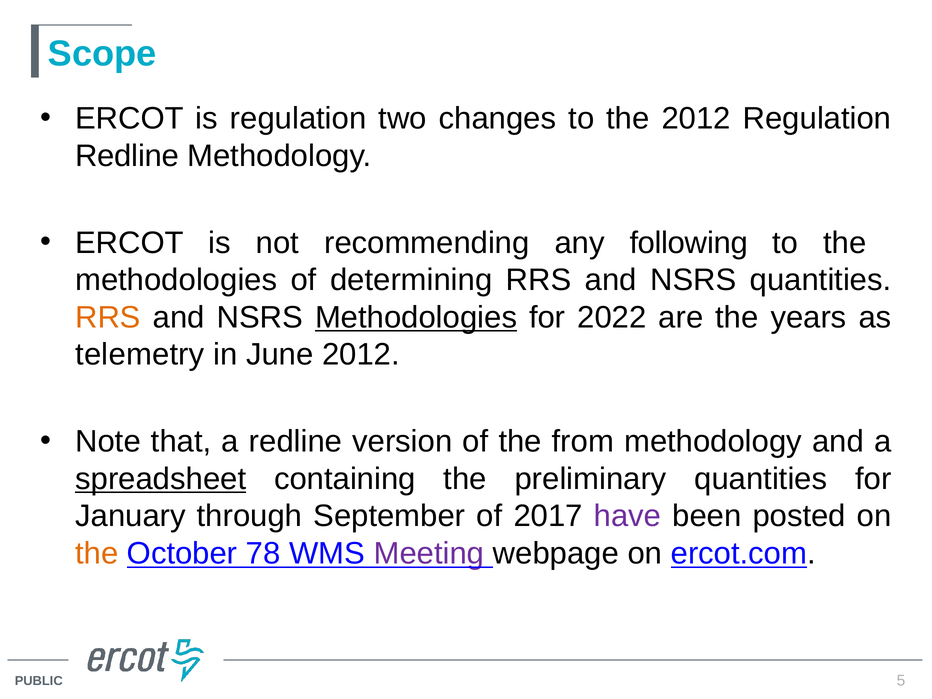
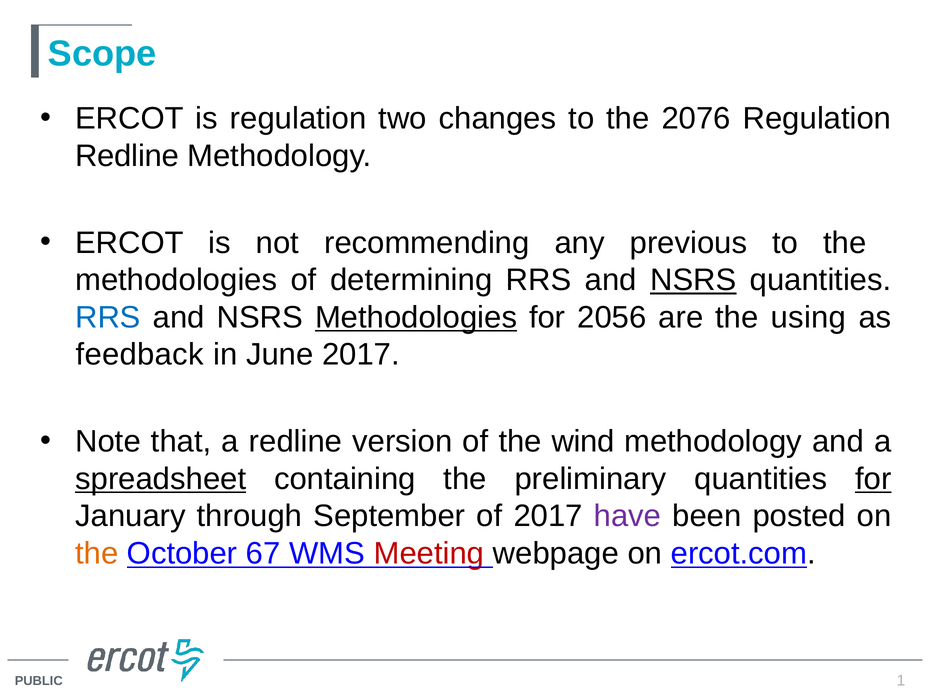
the 2012: 2012 -> 2076
following: following -> previous
NSRS at (693, 280) underline: none -> present
RRS at (108, 317) colour: orange -> blue
2022: 2022 -> 2056
years: years -> using
telemetry: telemetry -> feedback
June 2012: 2012 -> 2017
from: from -> wind
for at (873, 479) underline: none -> present
78: 78 -> 67
Meeting colour: purple -> red
5: 5 -> 1
